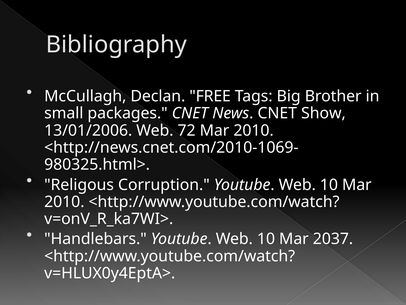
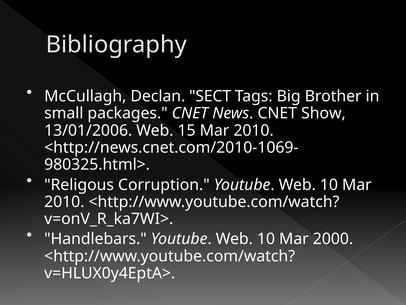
FREE: FREE -> SECT
72: 72 -> 15
2037: 2037 -> 2000
